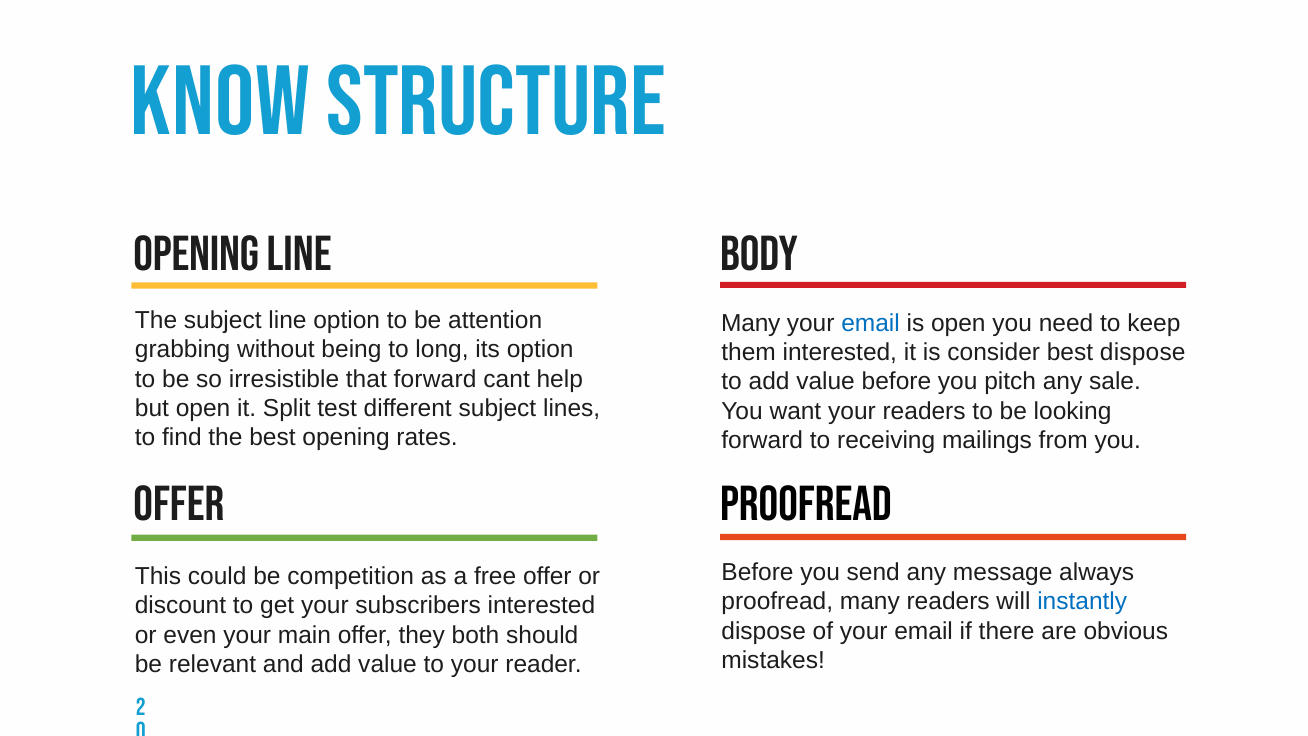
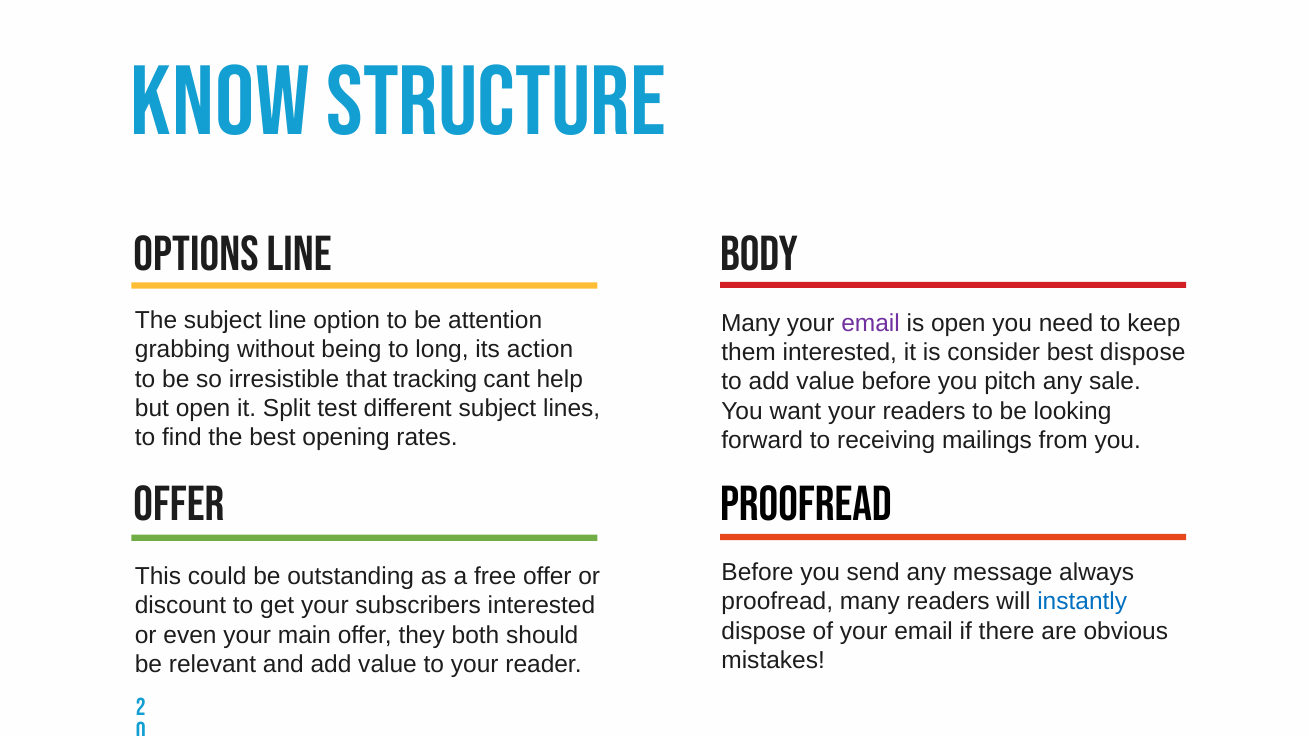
Opening at (196, 254): Opening -> Options
email at (871, 323) colour: blue -> purple
its option: option -> action
that forward: forward -> tracking
competition: competition -> outstanding
